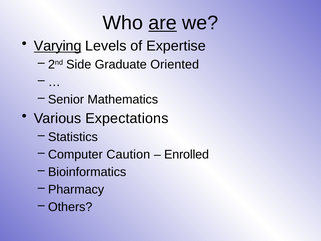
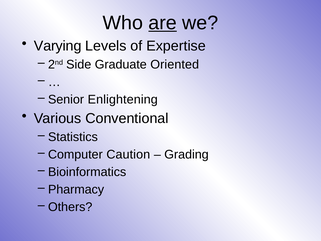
Varying underline: present -> none
Mathematics: Mathematics -> Enlightening
Expectations: Expectations -> Conventional
Enrolled: Enrolled -> Grading
